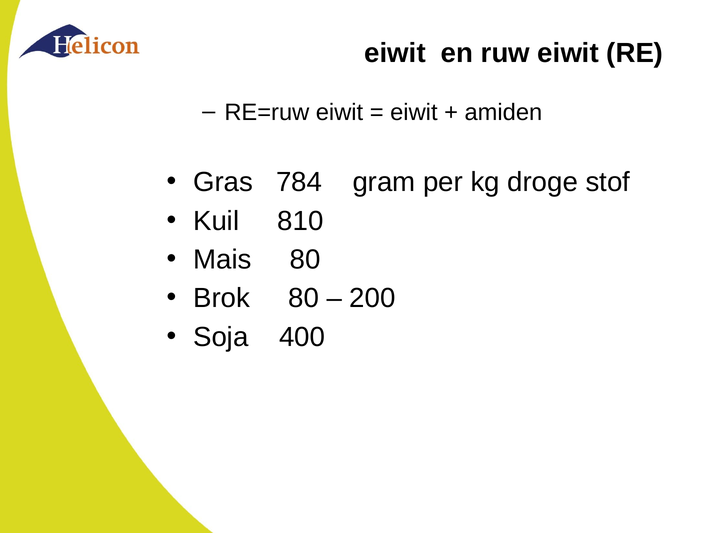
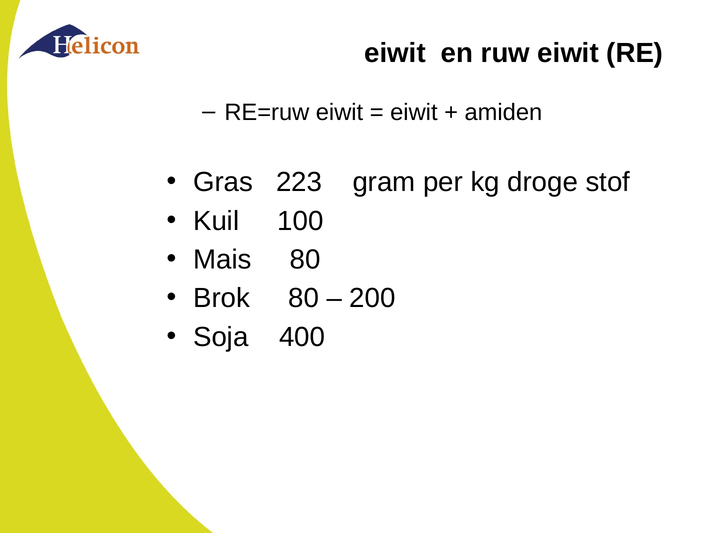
784: 784 -> 223
810: 810 -> 100
